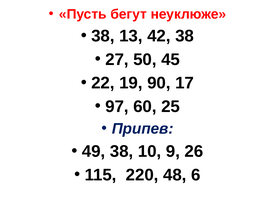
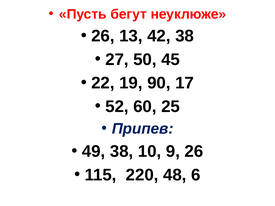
38 at (103, 36): 38 -> 26
97: 97 -> 52
